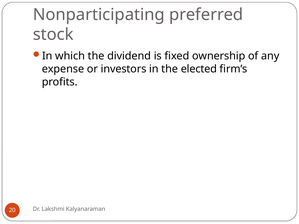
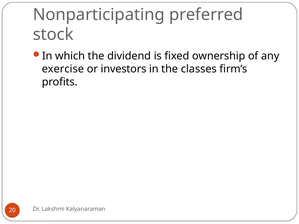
expense: expense -> exercise
elected: elected -> classes
